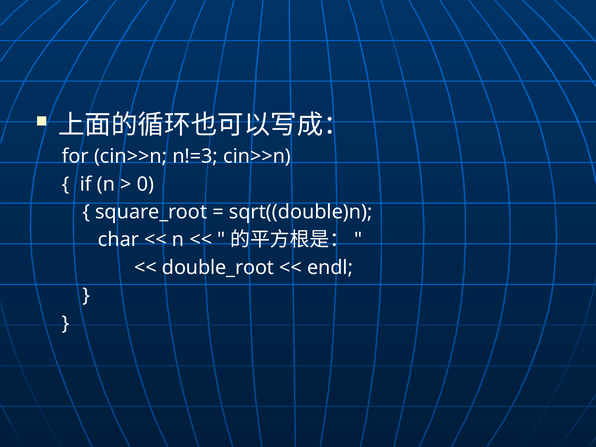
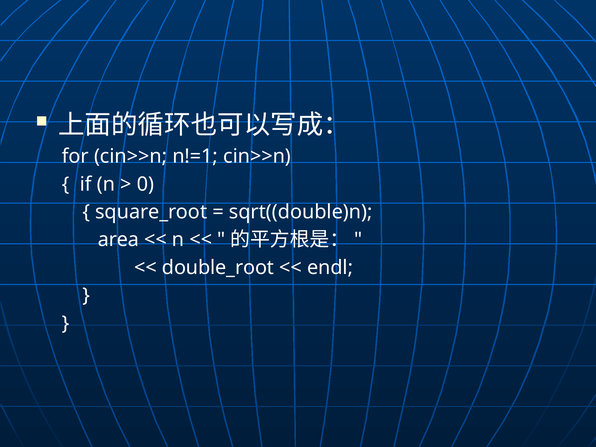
n!=3: n!=3 -> n!=1
char: char -> area
